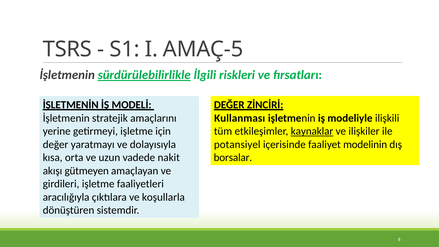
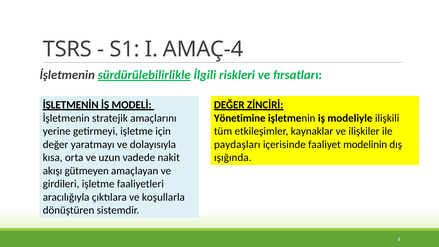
AMAÇ-5: AMAÇ-5 -> AMAÇ-4
Kullanması: Kullanması -> Yönetimine
kaynaklar underline: present -> none
potansiyel: potansiyel -> paydaşları
borsalar: borsalar -> ışığında
